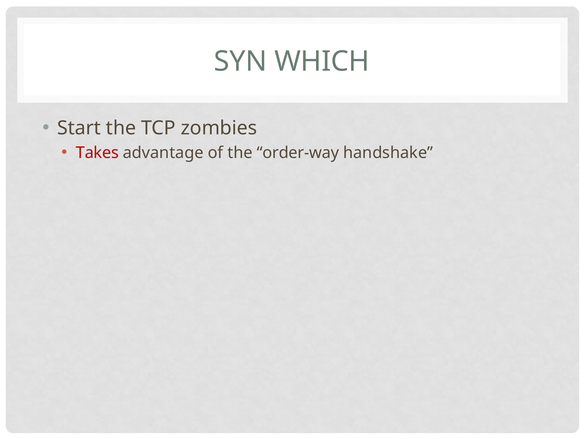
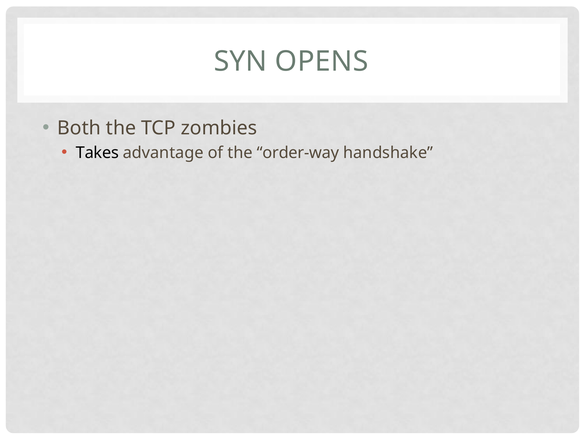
WHICH: WHICH -> OPENS
Start: Start -> Both
Takes colour: red -> black
